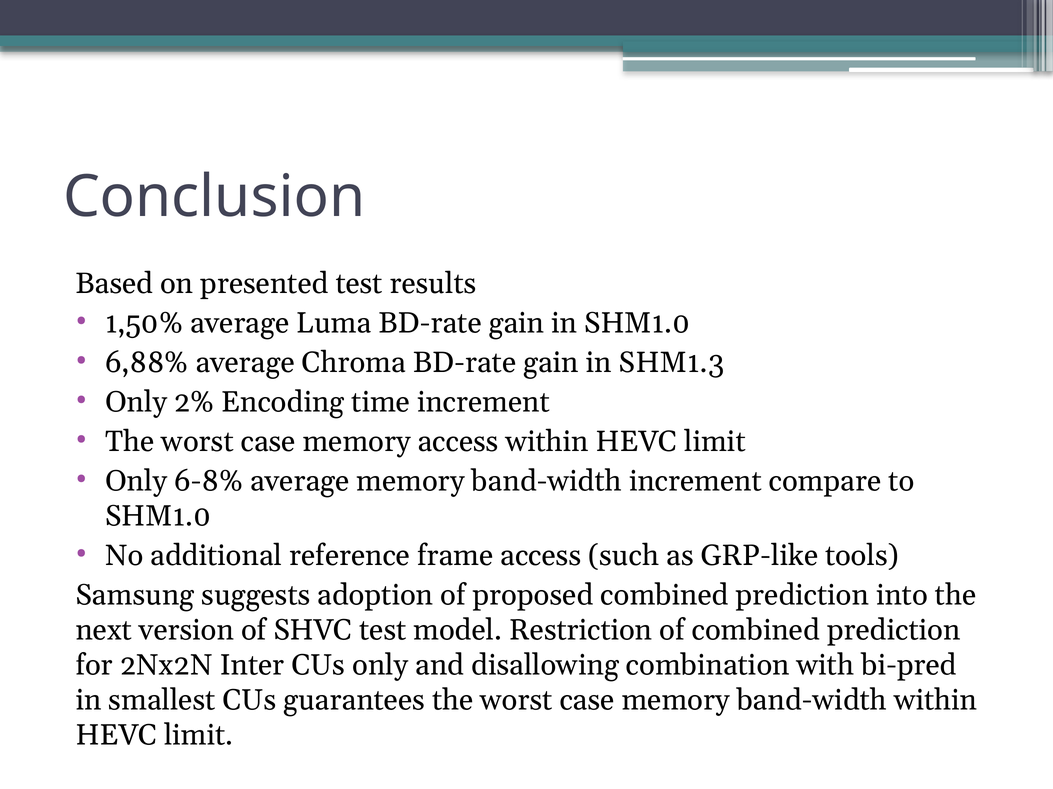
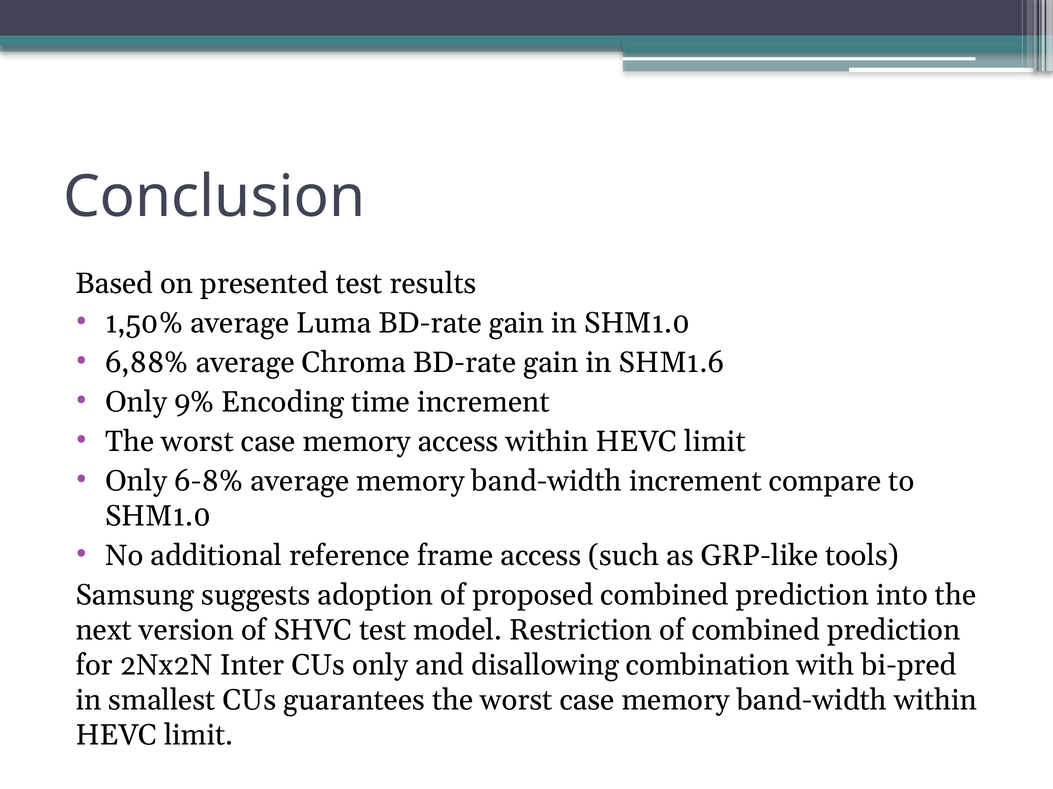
SHM1.3: SHM1.3 -> SHM1.6
2%: 2% -> 9%
